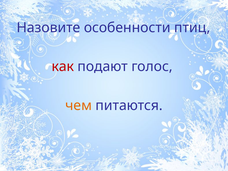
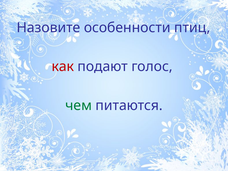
чем colour: orange -> green
